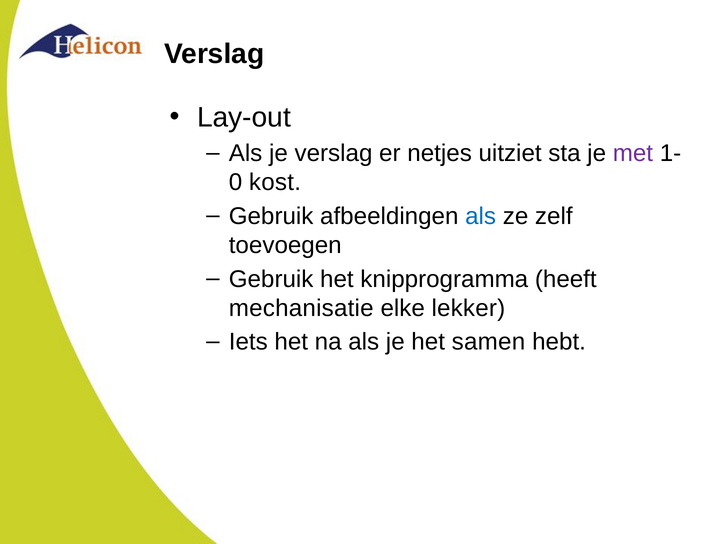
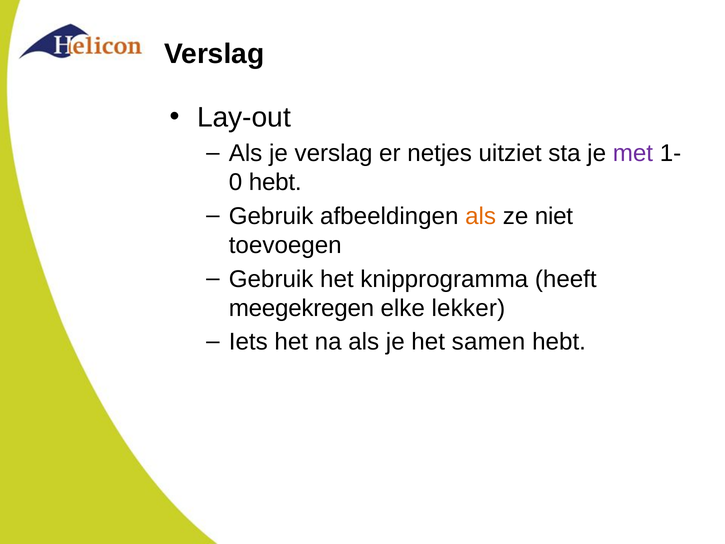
kost at (275, 182): kost -> hebt
als at (481, 216) colour: blue -> orange
zelf: zelf -> niet
mechanisatie: mechanisatie -> meegekregen
